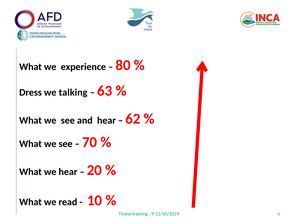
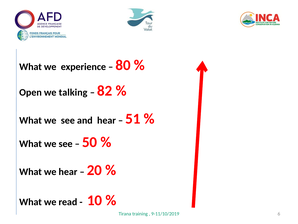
Dress: Dress -> Open
63: 63 -> 82
62: 62 -> 51
70: 70 -> 50
